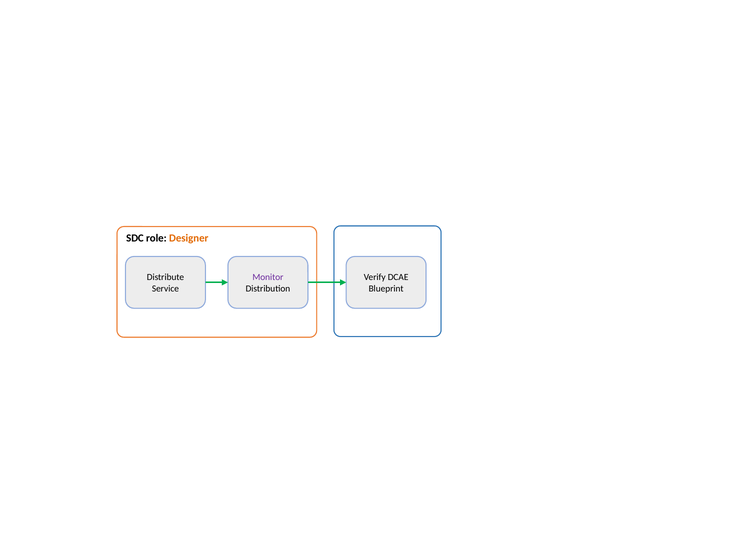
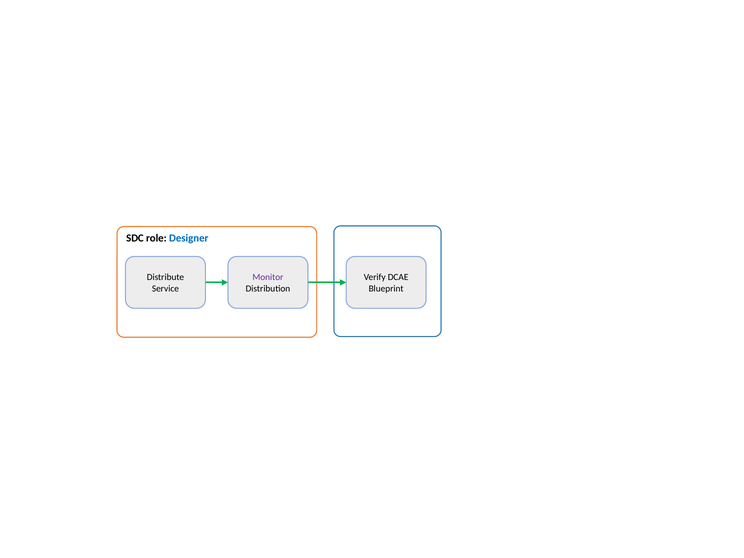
Designer colour: orange -> blue
